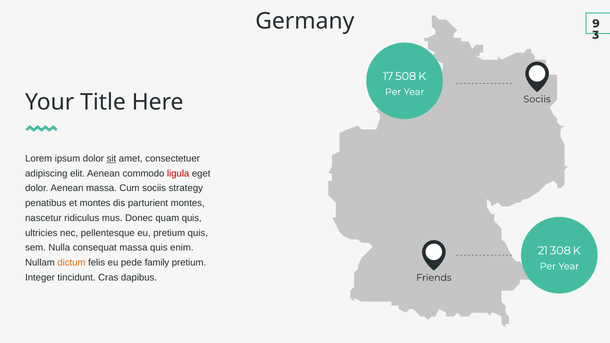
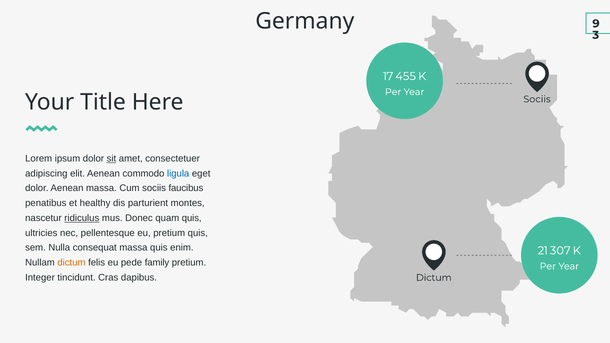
508: 508 -> 455
ligula colour: red -> blue
strategy: strategy -> faucibus
et montes: montes -> healthy
ridiculus underline: none -> present
308: 308 -> 307
Friends at (434, 278): Friends -> Dictum
